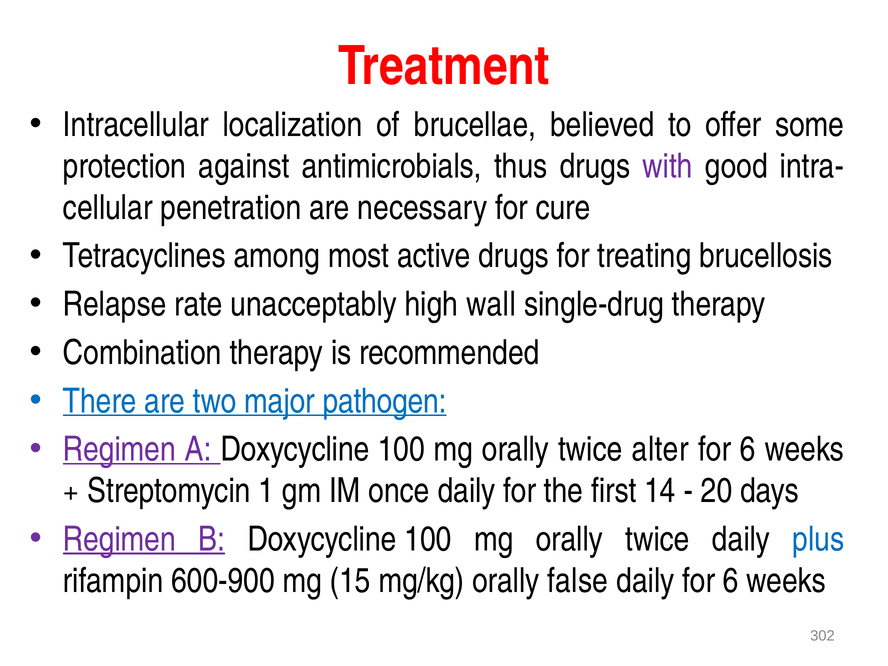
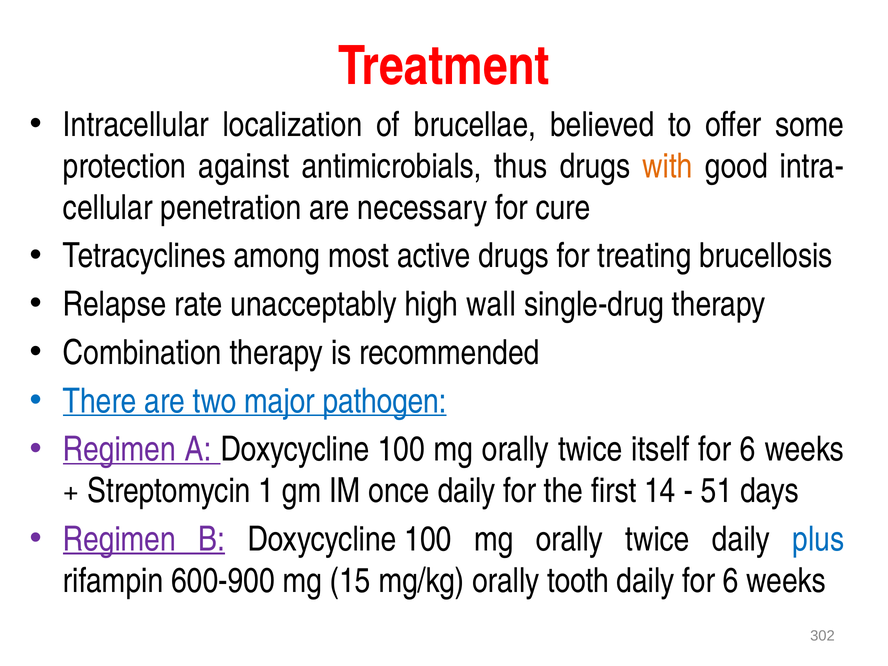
with colour: purple -> orange
alter: alter -> itself
20: 20 -> 51
false: false -> tooth
